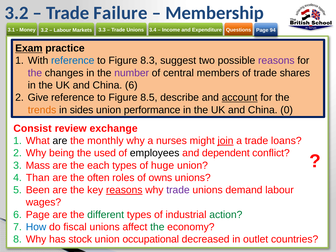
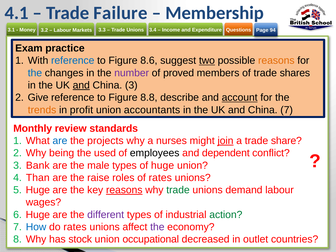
3.2 at (17, 13): 3.2 -> 4.1
Exam underline: present -> none
8.3: 8.3 -> 8.6
two underline: none -> present
reasons at (276, 61) colour: purple -> orange
the at (35, 73) colour: purple -> blue
central: central -> proved
and at (81, 85) underline: none -> present
China 6: 6 -> 3
8.5: 8.5 -> 8.8
sides: sides -> profit
performance: performance -> accountants
China 0: 0 -> 7
Consist: Consist -> Monthly
exchange: exchange -> standards
are at (60, 141) colour: black -> blue
monthly: monthly -> projects
loans: loans -> share
Mass: Mass -> Bank
each: each -> male
often: often -> raise
of owns: owns -> rates
Been at (38, 190): Been -> Huge
trade at (178, 190) colour: purple -> green
6 Page: Page -> Huge
different colour: green -> purple
do fiscal: fiscal -> rates
the at (157, 227) colour: green -> purple
